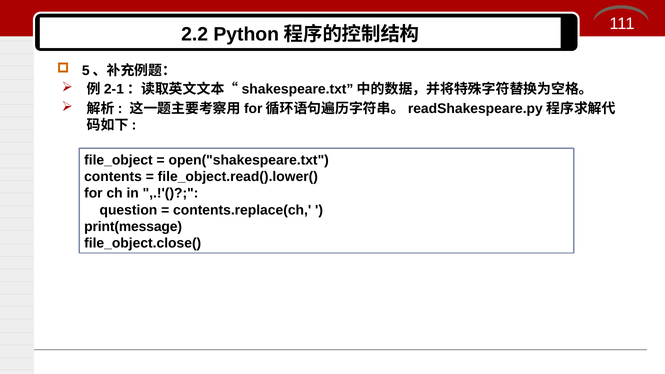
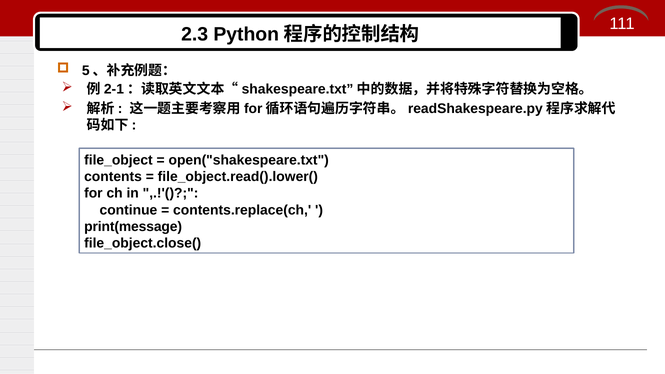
2.2: 2.2 -> 2.3
question: question -> continue
